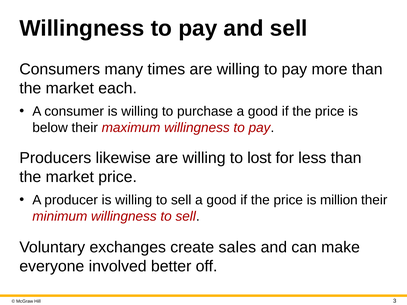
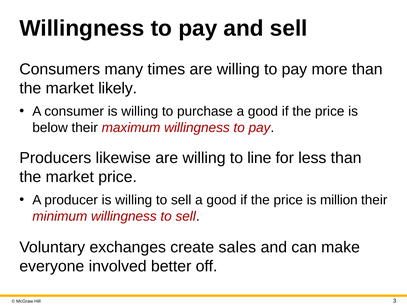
each: each -> likely
lost: lost -> line
